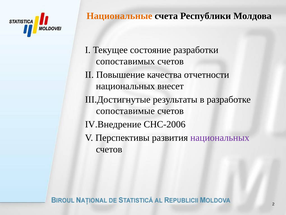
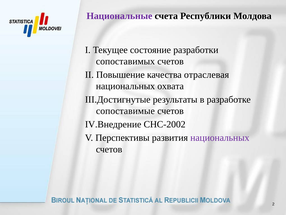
Национальные colour: orange -> purple
отчетности: отчетности -> отраслевая
внесет: внесет -> охвата
СНС-2006: СНС-2006 -> СНС-2002
